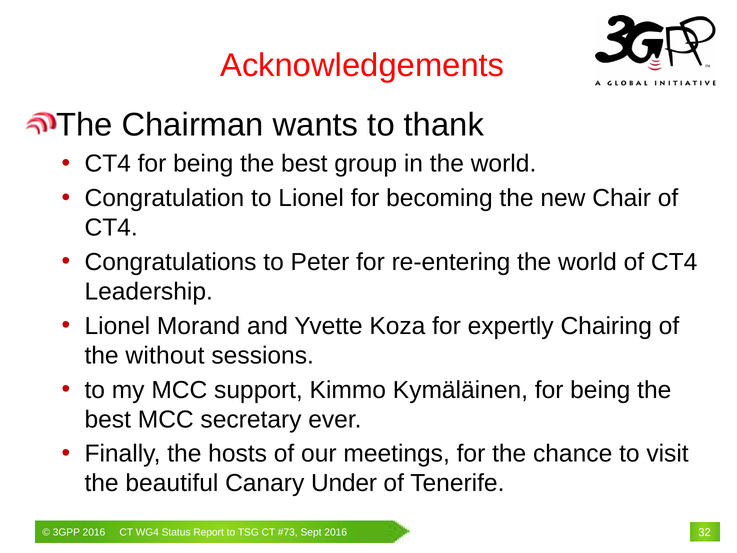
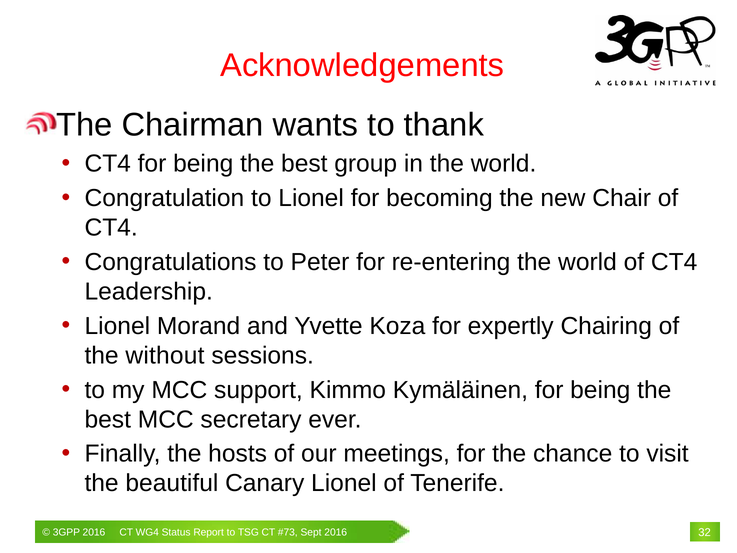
Canary Under: Under -> Lionel
